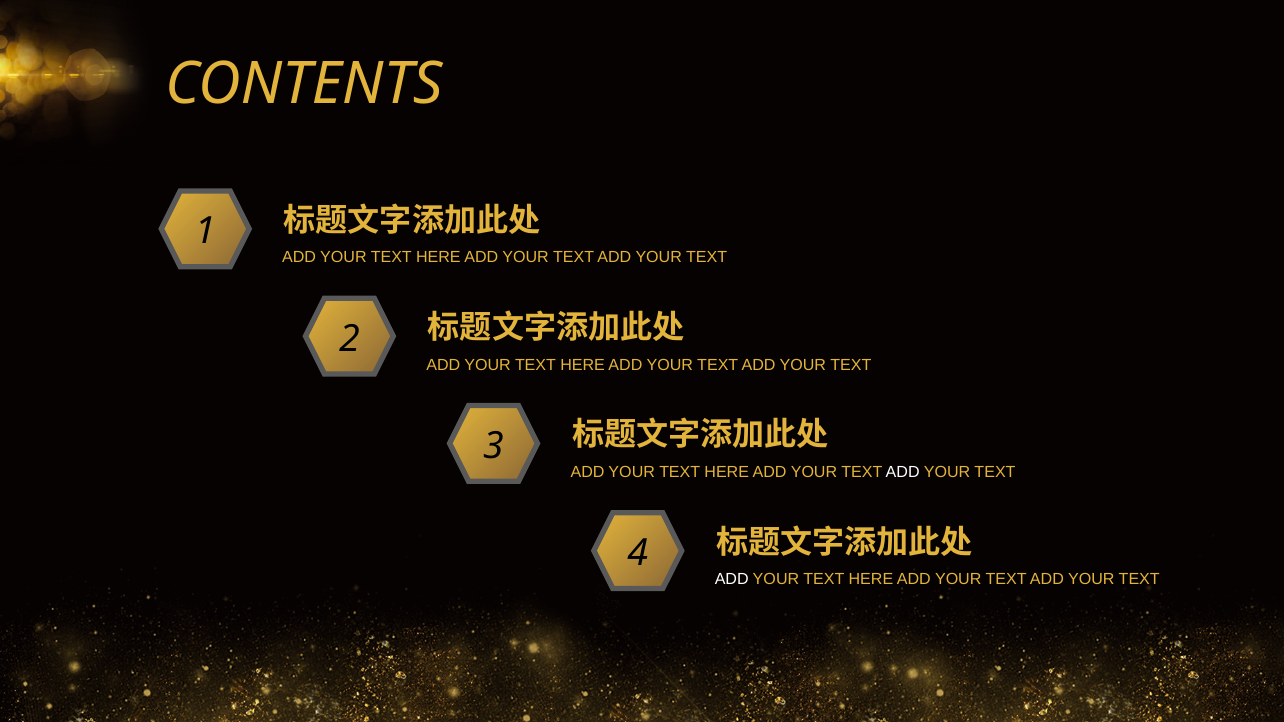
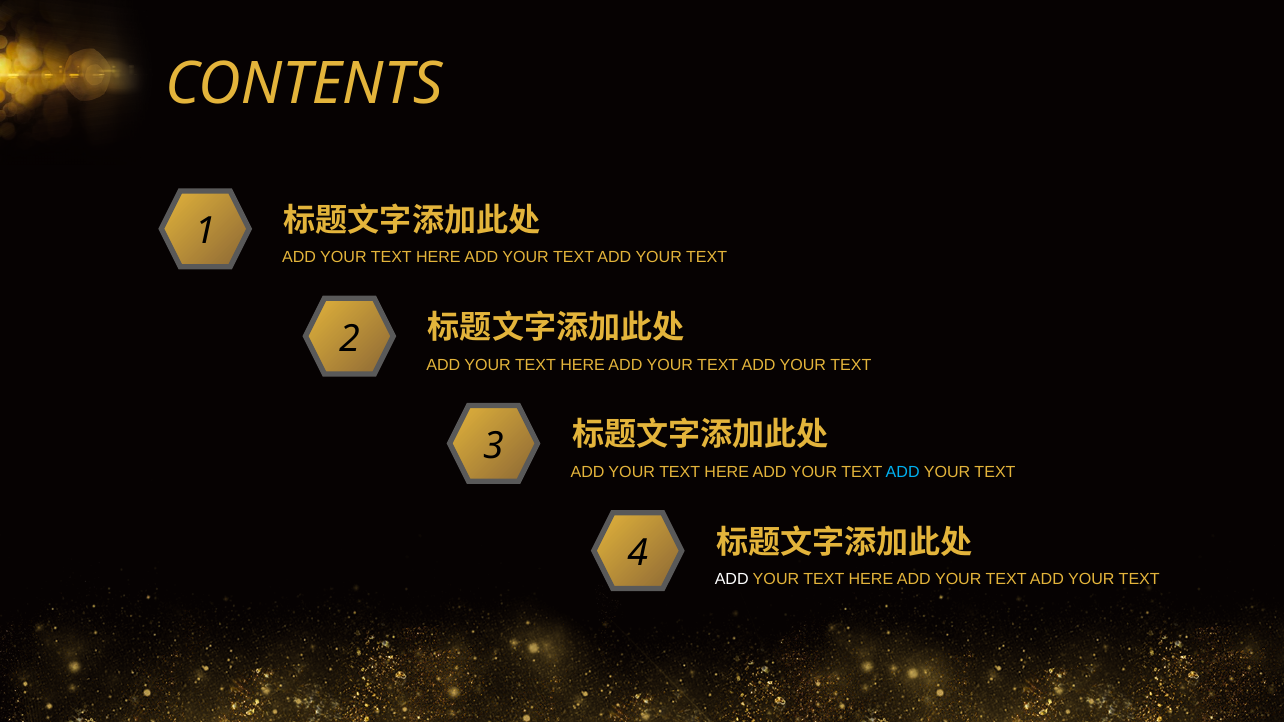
ADD at (903, 472) colour: white -> light blue
